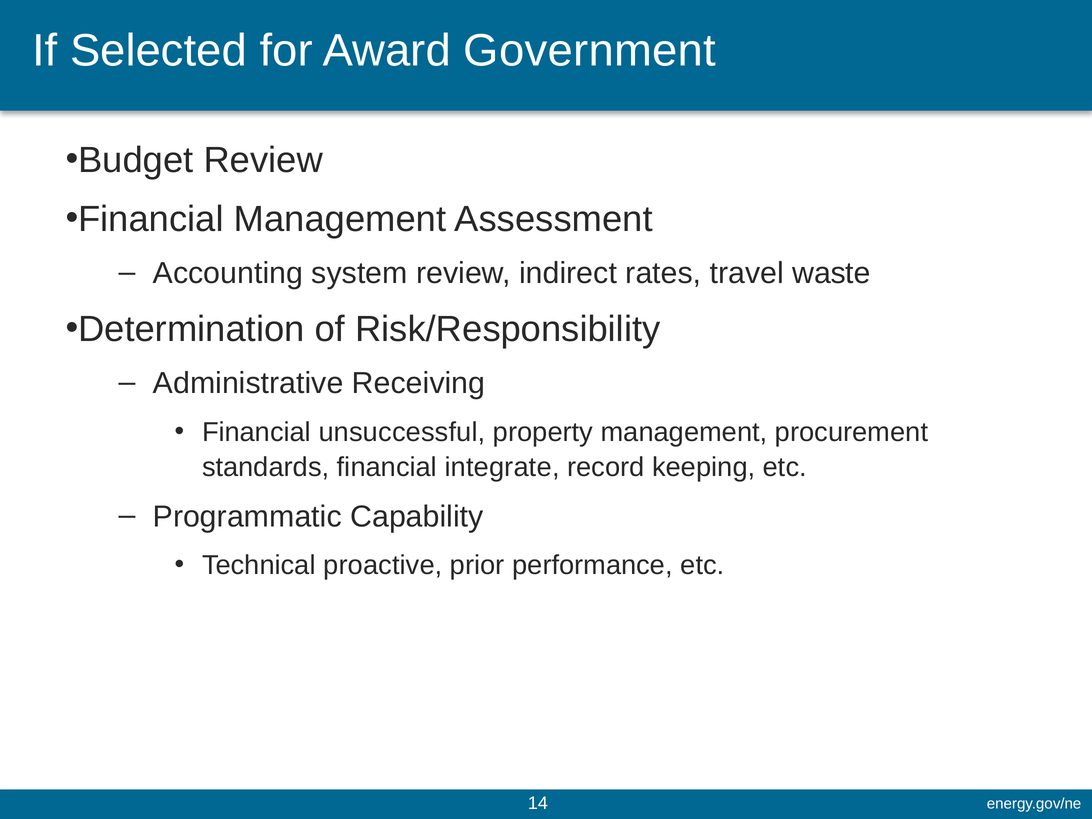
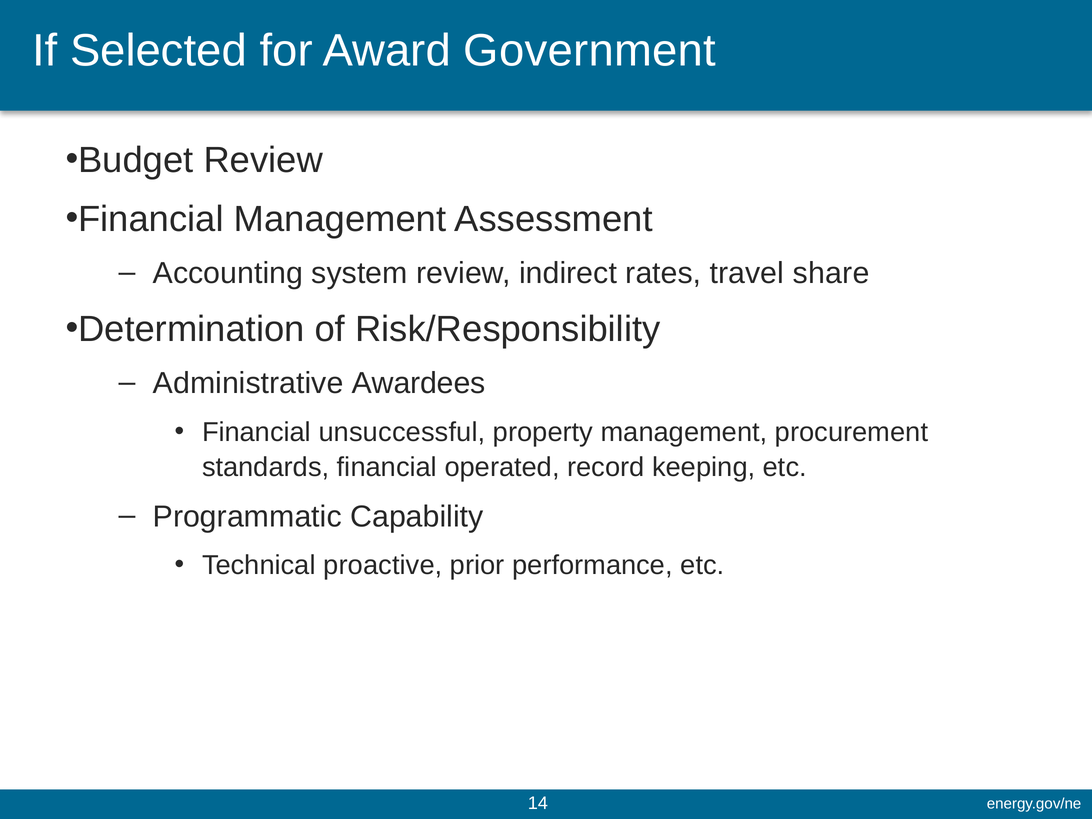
waste: waste -> share
Receiving: Receiving -> Awardees
integrate: integrate -> operated
